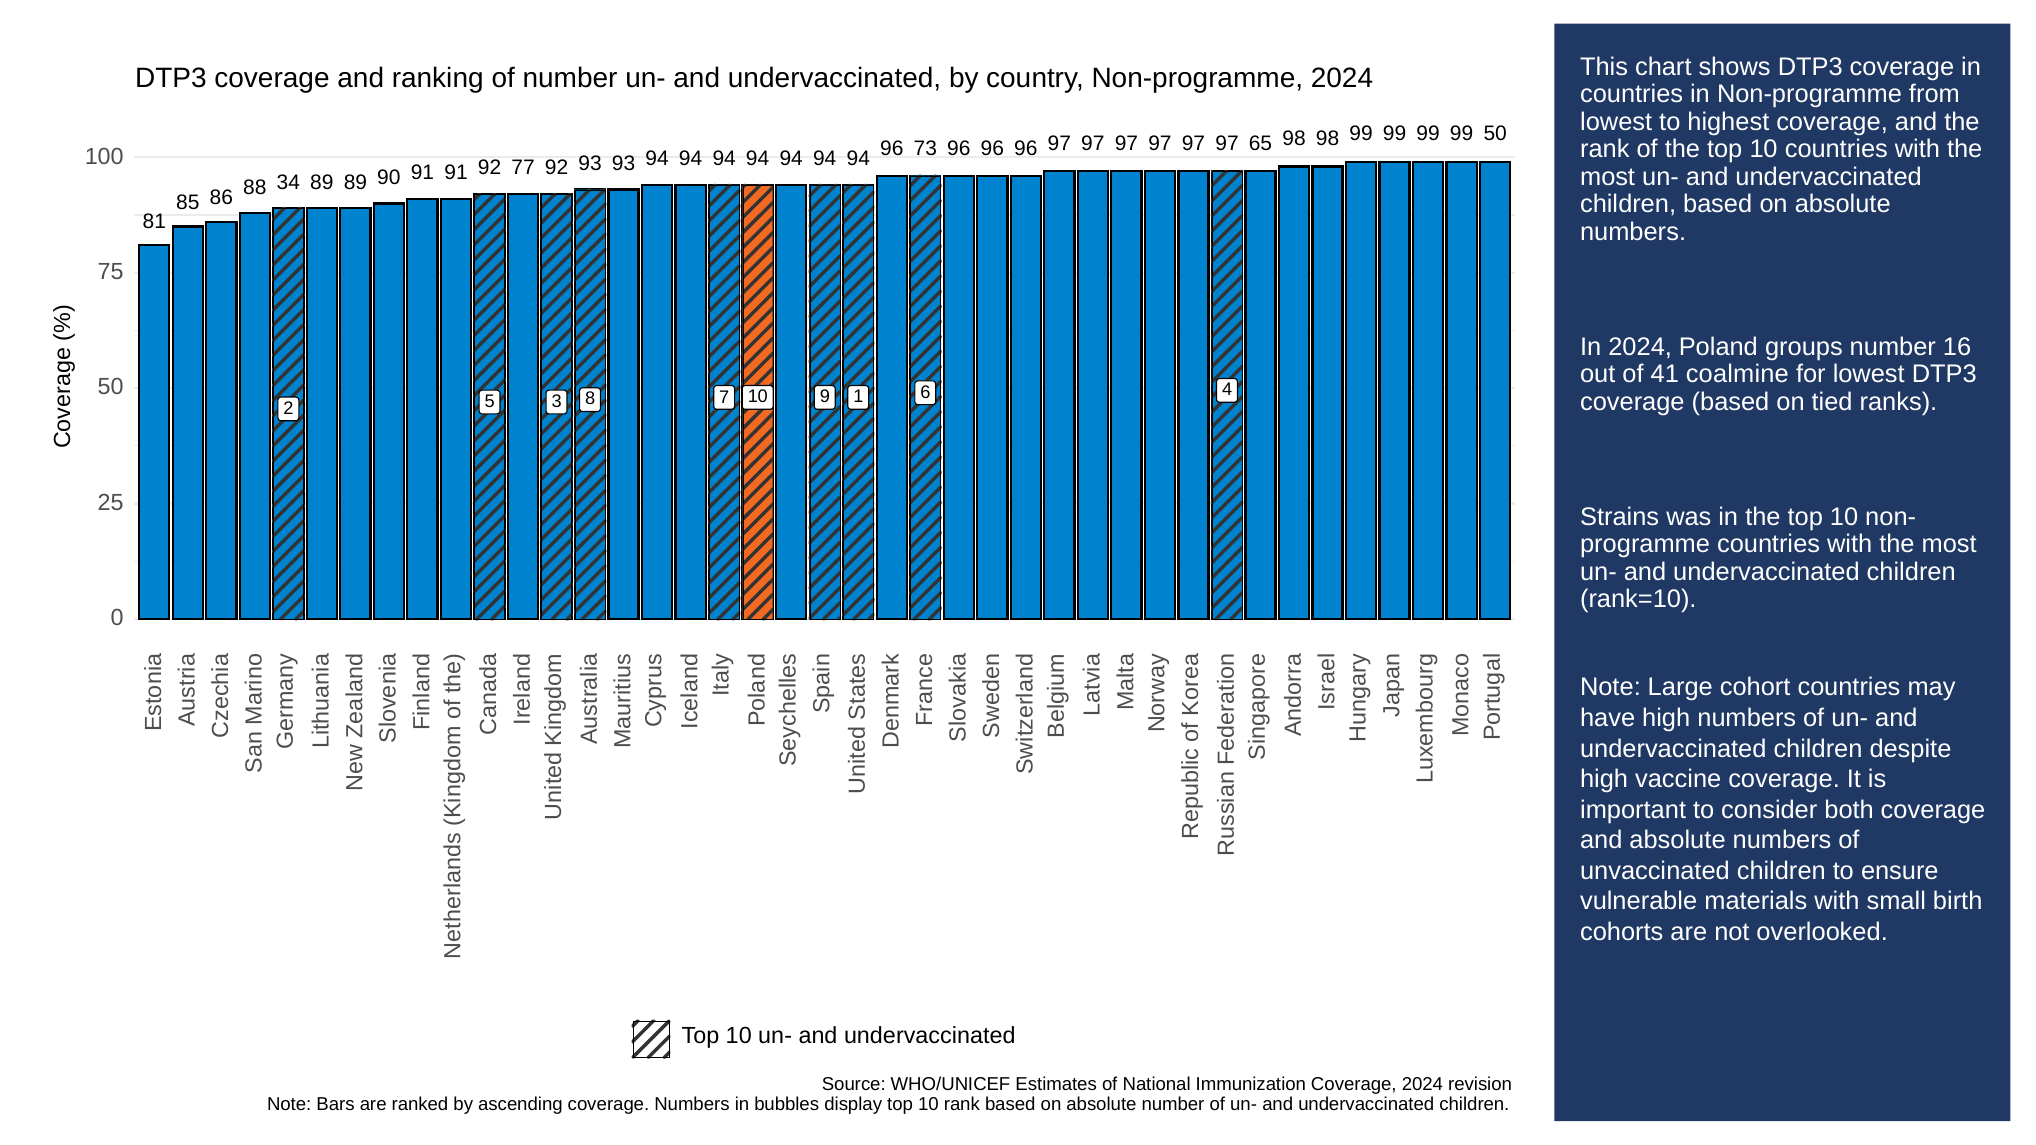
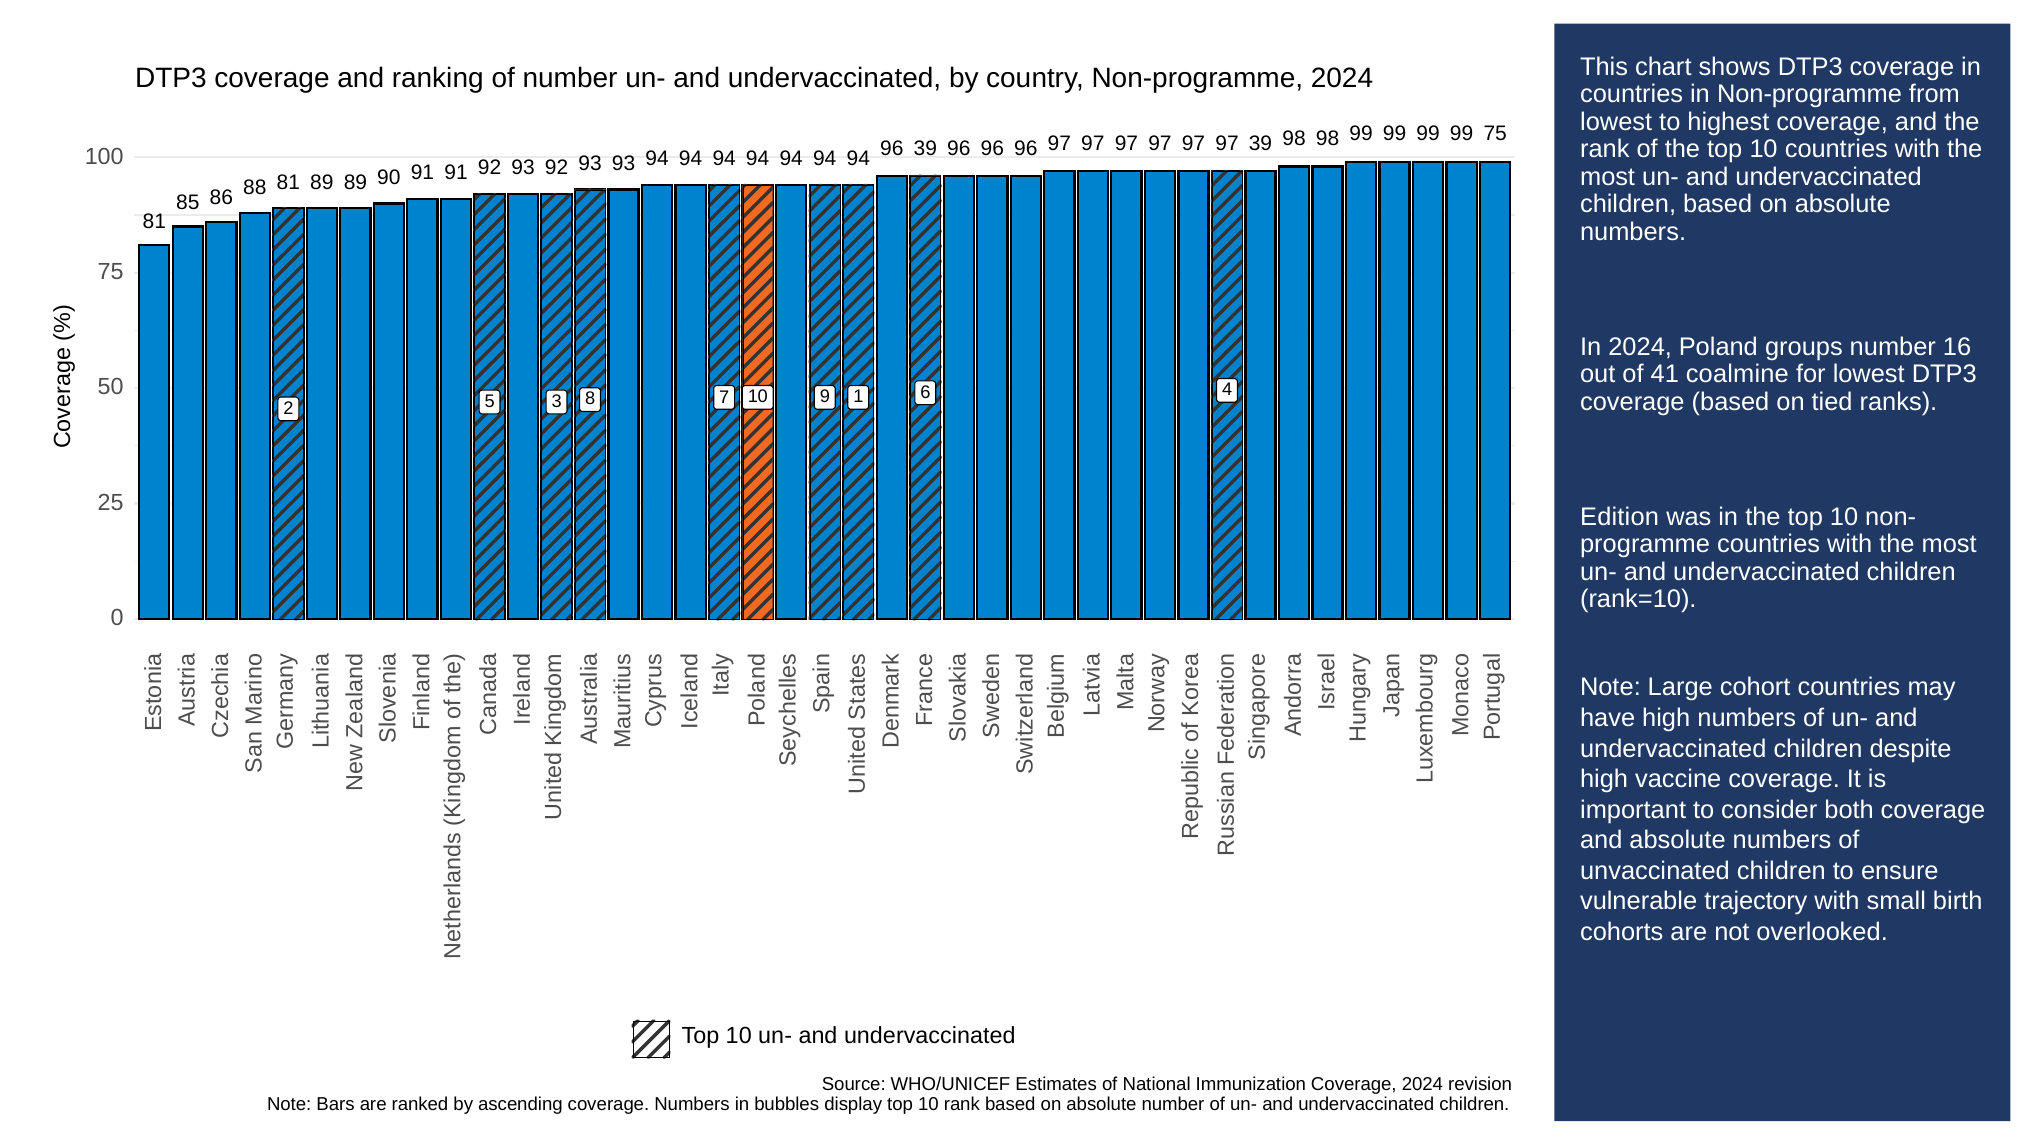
99 50: 50 -> 75
97 65: 65 -> 39
94 73: 73 -> 39
92 77: 77 -> 93
88 34: 34 -> 81
Strains: Strains -> Edition
materials: materials -> trajectory
